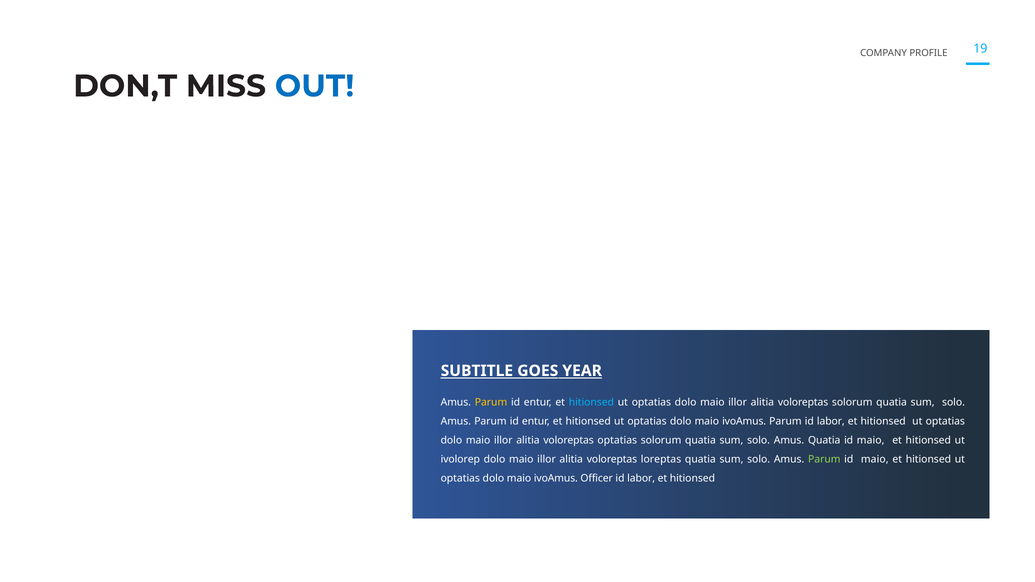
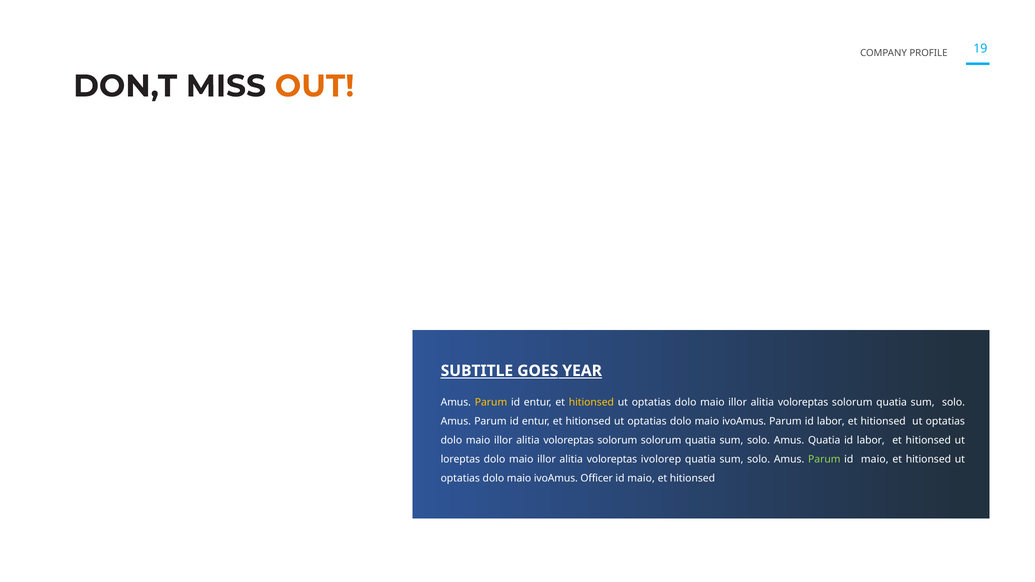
OUT colour: blue -> orange
hitionsed at (591, 403) colour: light blue -> yellow
optatias at (617, 441): optatias -> solorum
maio at (871, 441): maio -> labor
ivolorep: ivolorep -> loreptas
loreptas: loreptas -> ivolorep
labor at (641, 478): labor -> maio
